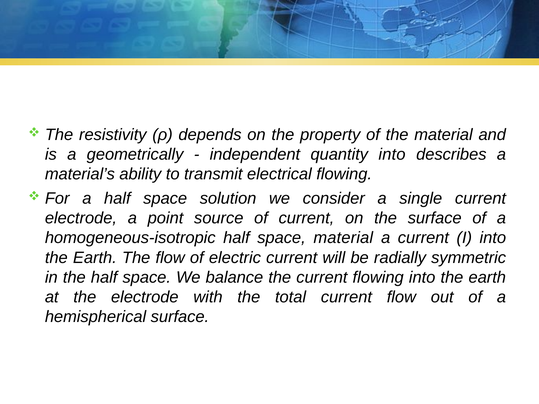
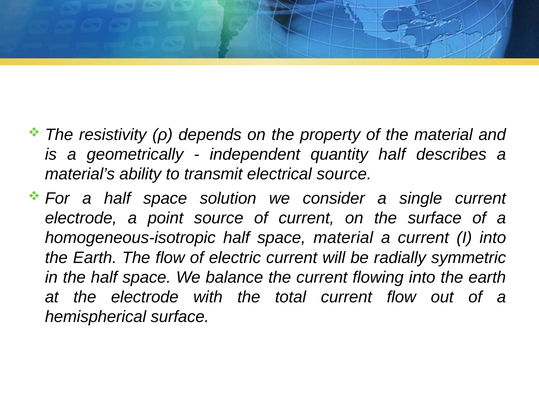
quantity into: into -> half
electrical flowing: flowing -> source
